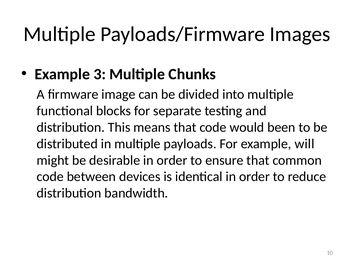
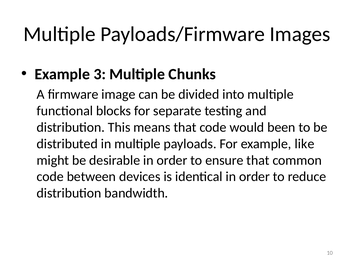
will: will -> like
